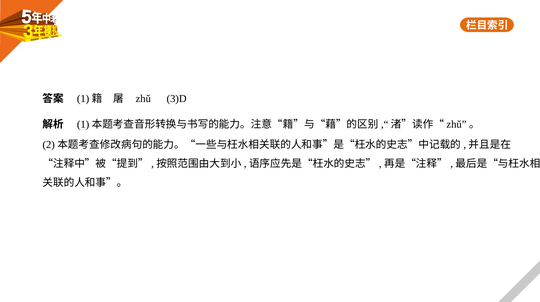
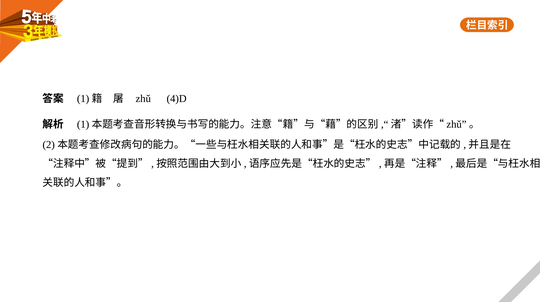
3)D: 3)D -> 4)D
